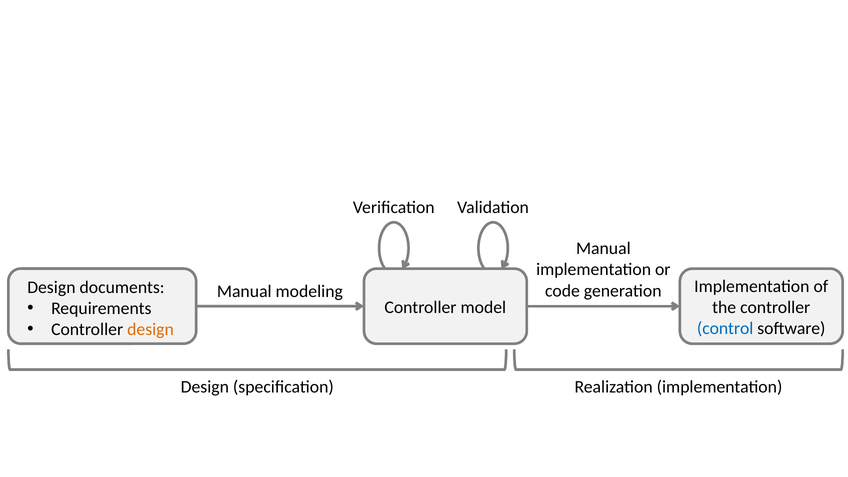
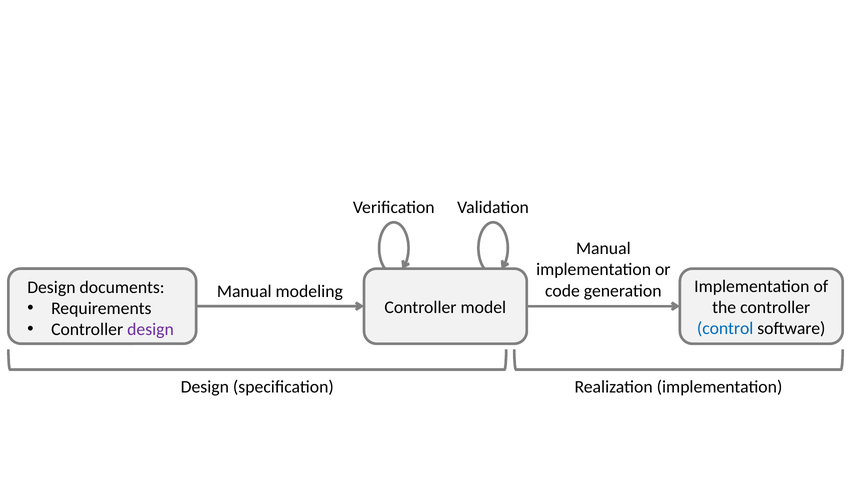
design at (151, 330) colour: orange -> purple
